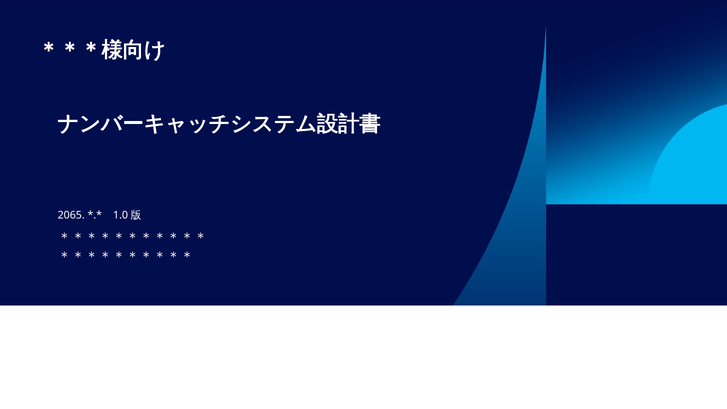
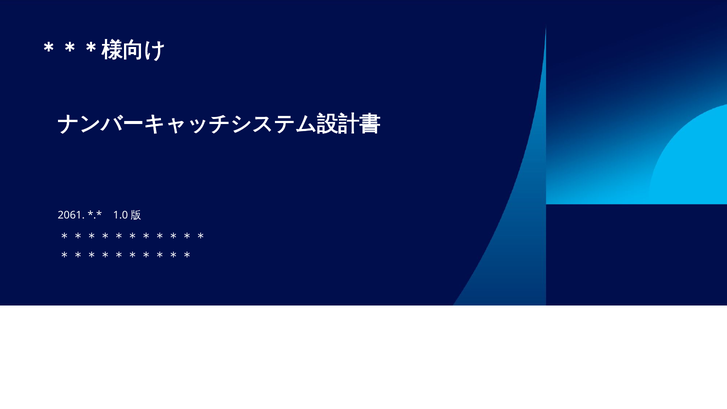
2065: 2065 -> 2061
